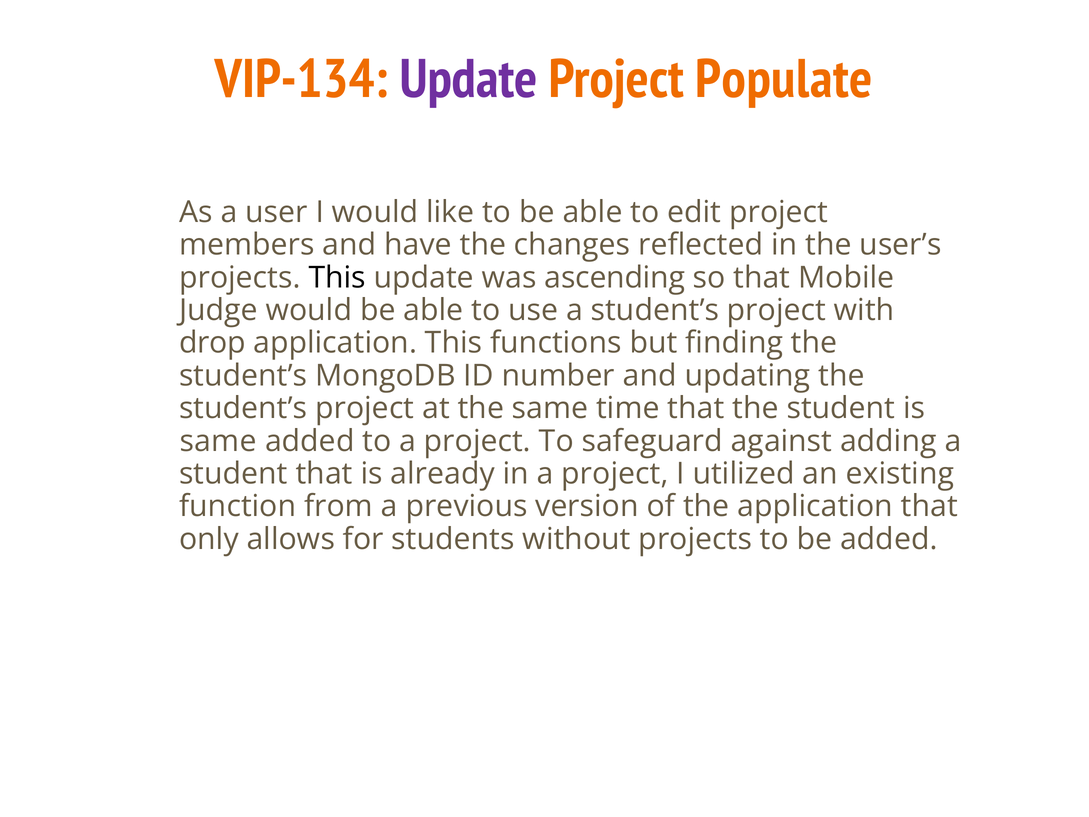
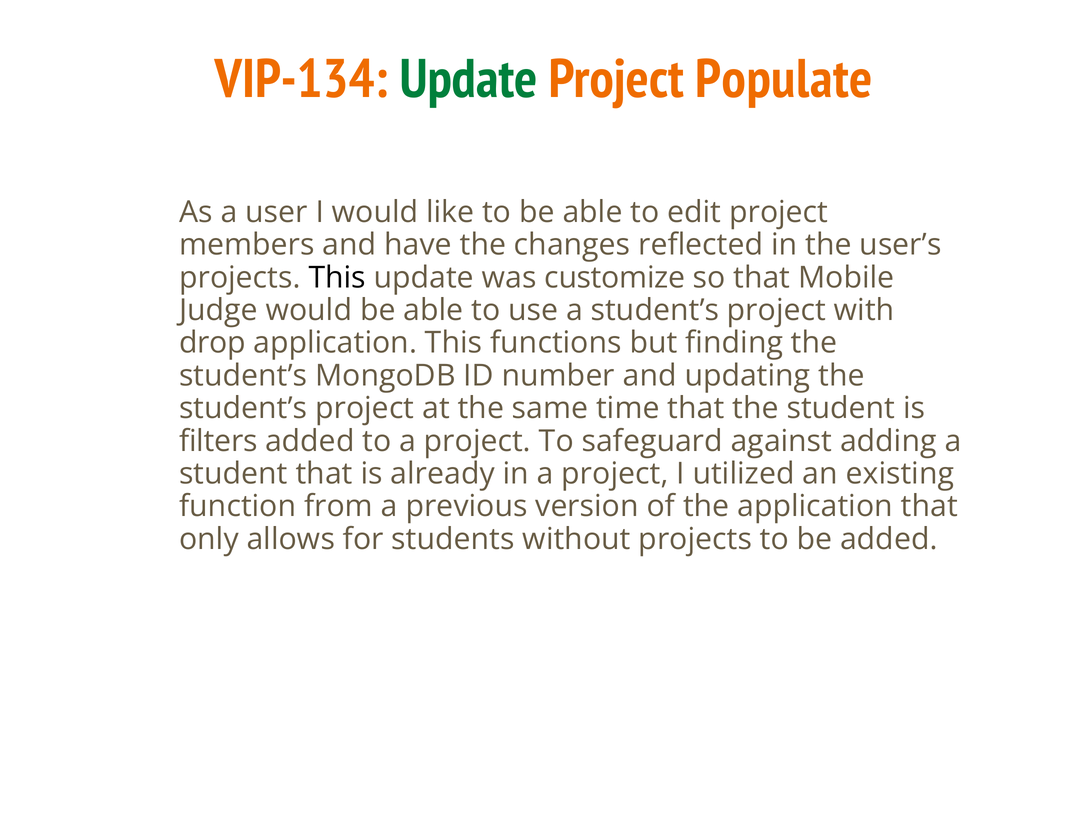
Update at (469, 79) colour: purple -> green
ascending: ascending -> customize
same at (218, 441): same -> filters
